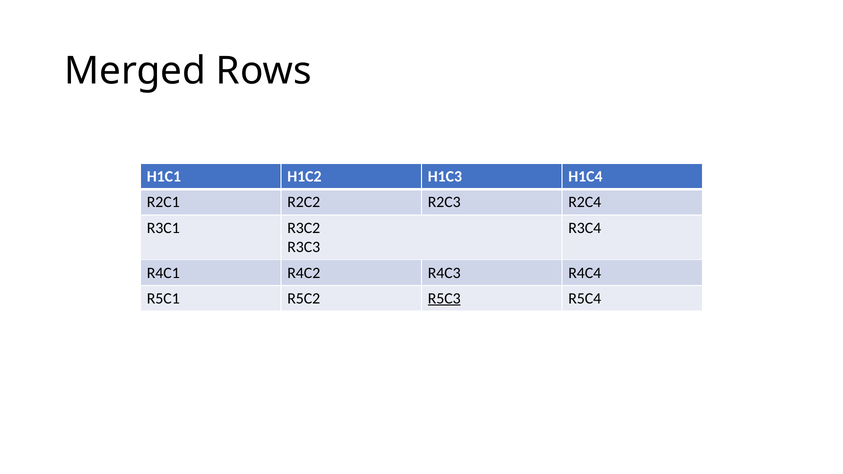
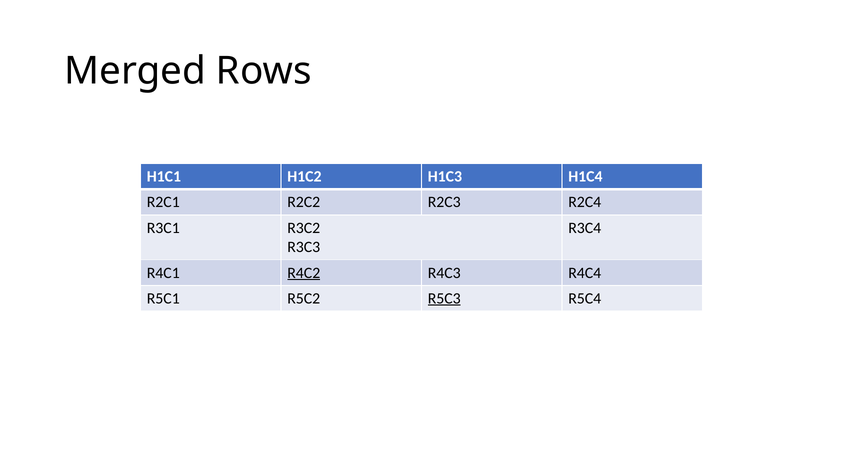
R4C2 underline: none -> present
